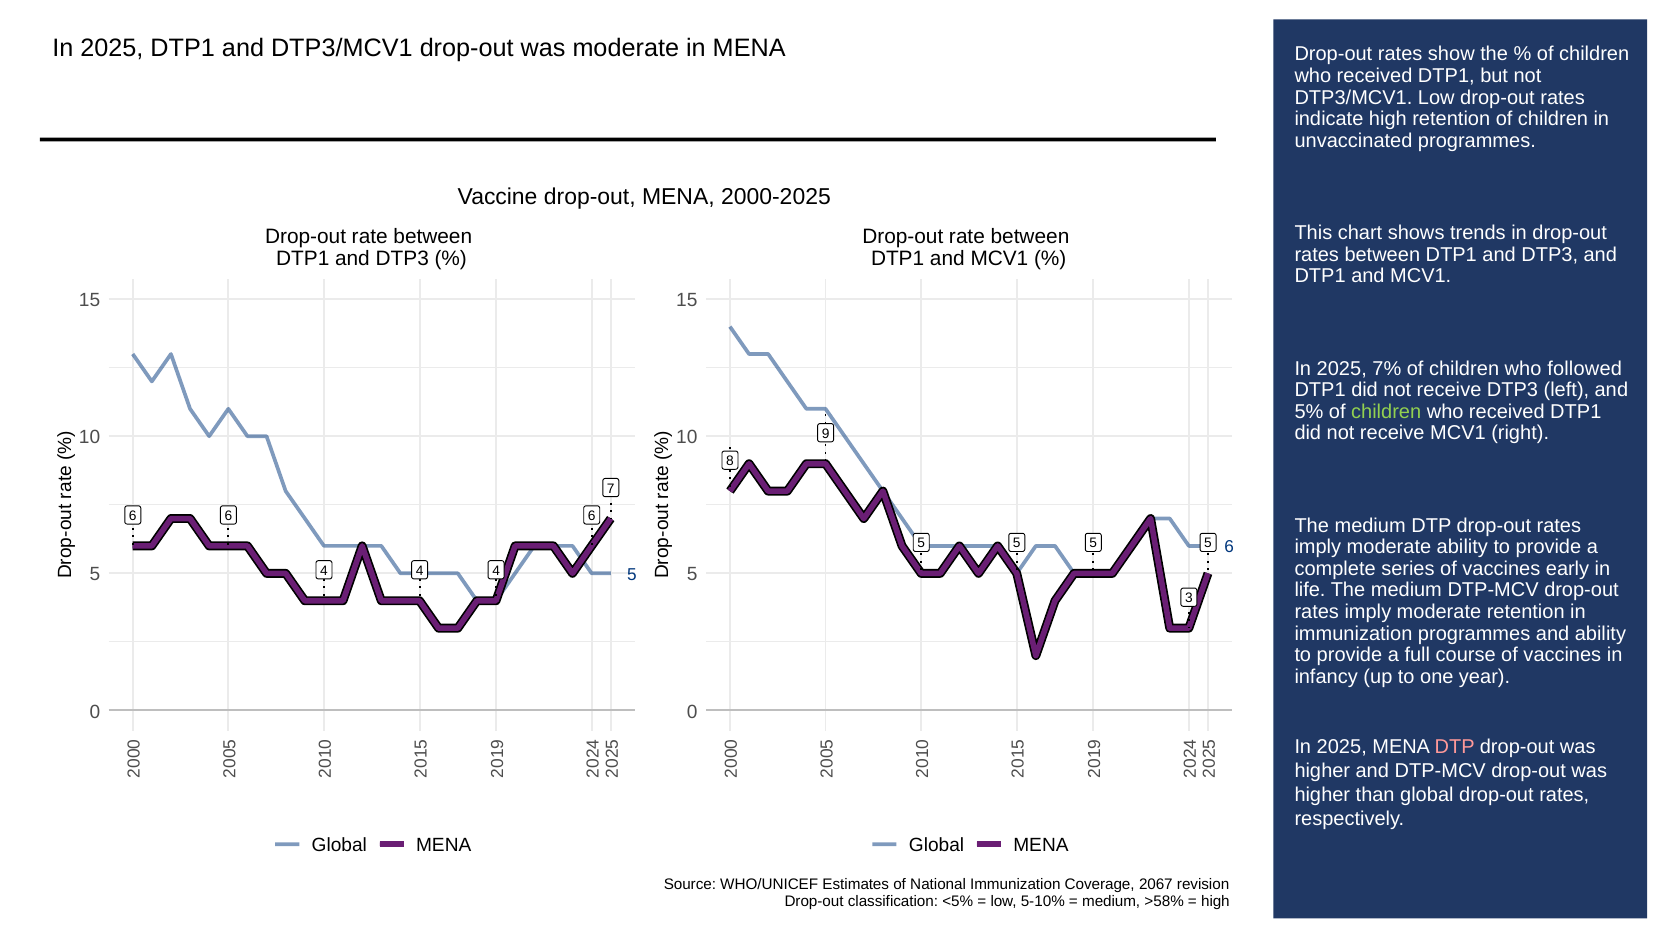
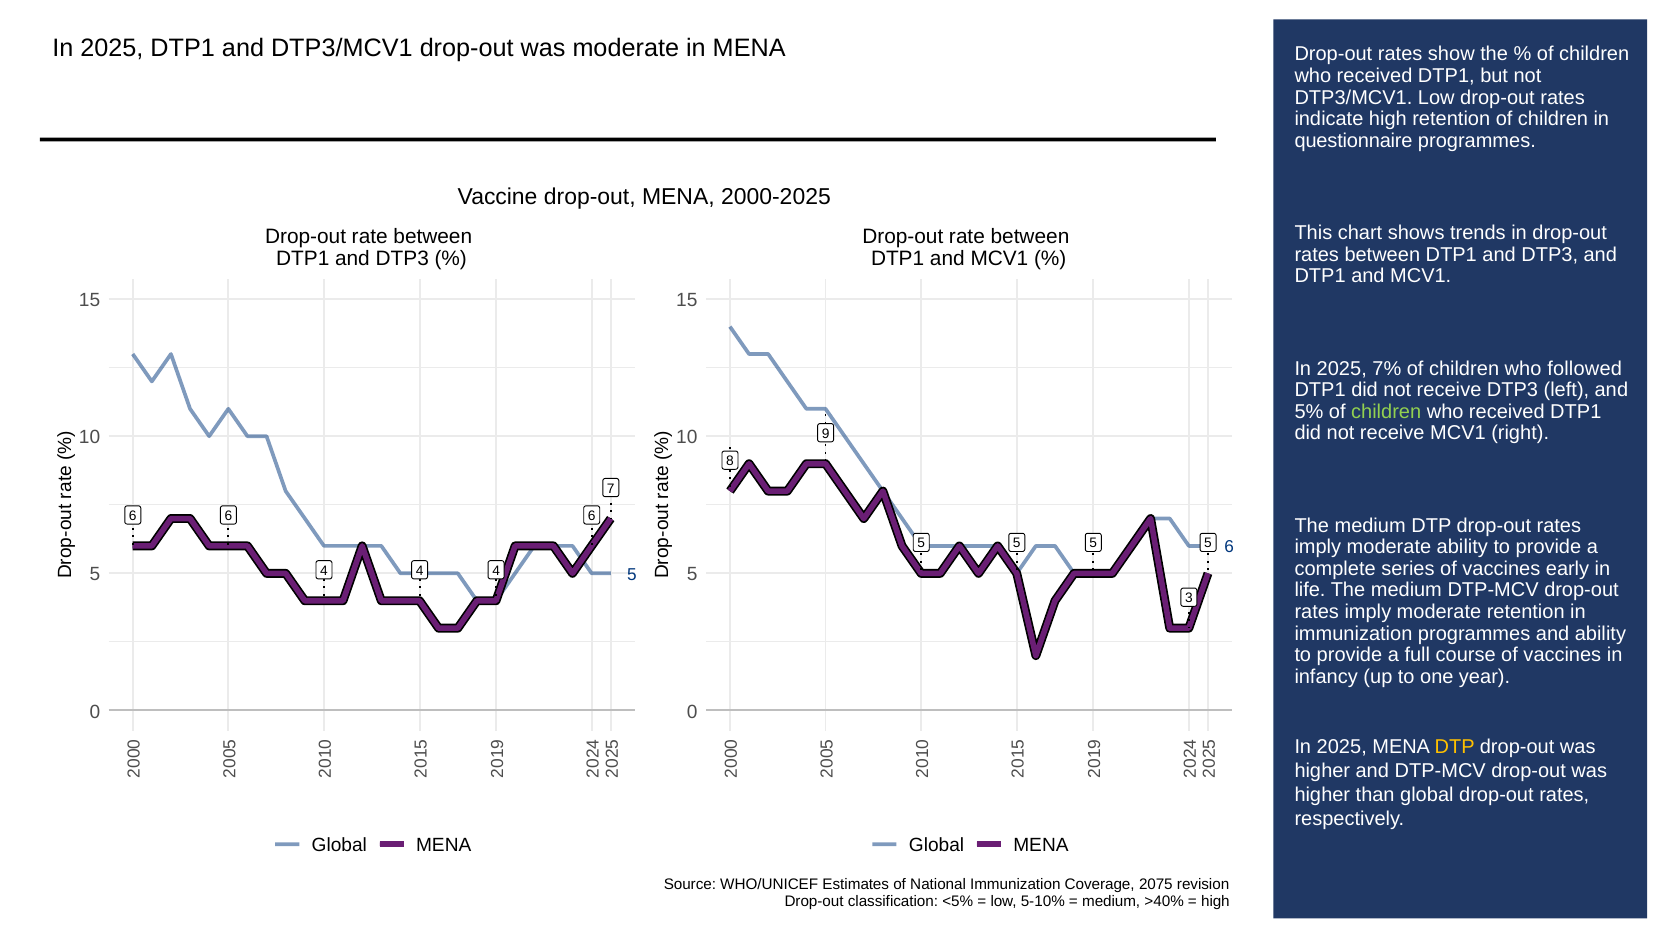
unvaccinated: unvaccinated -> questionnaire
DTP at (1455, 747) colour: pink -> yellow
2067: 2067 -> 2075
>58%: >58% -> >40%
